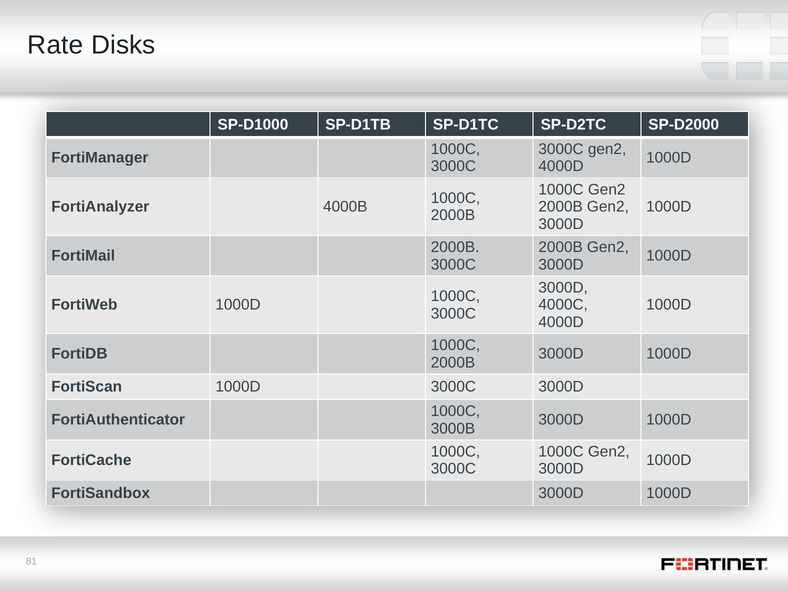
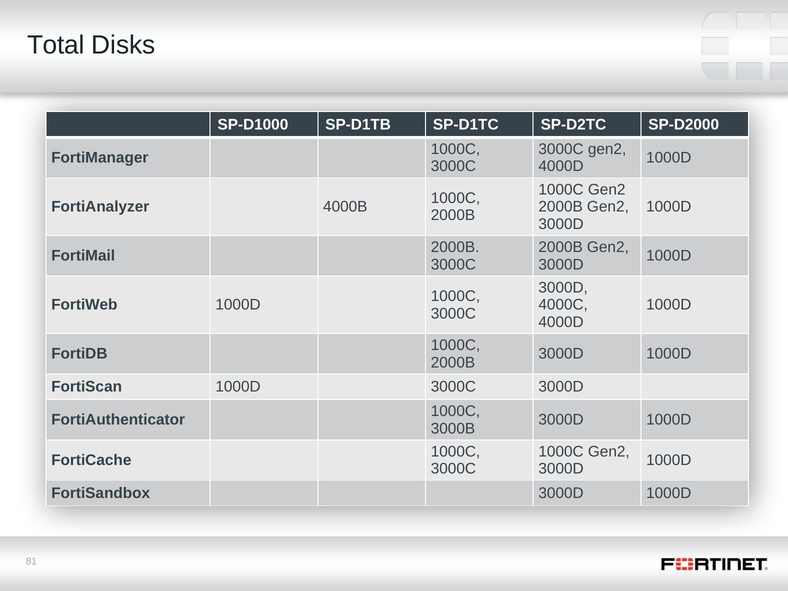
Rate: Rate -> Total
